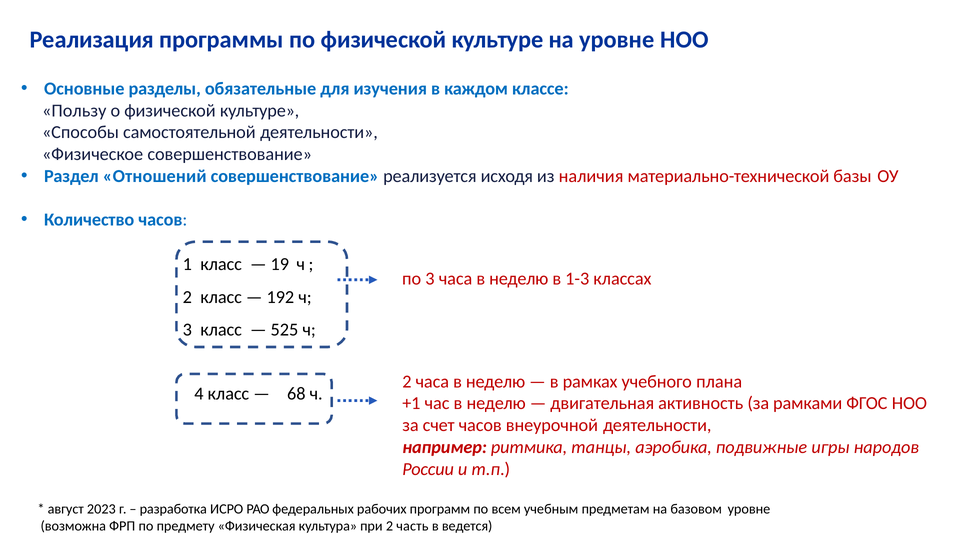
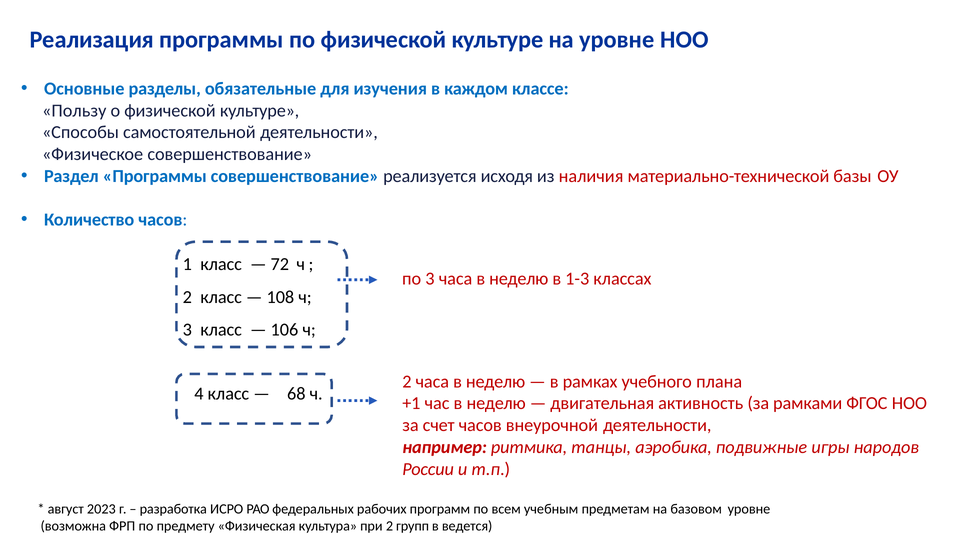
Раздел Отношений: Отношений -> Программы
19: 19 -> 72
192: 192 -> 108
525: 525 -> 106
часть: часть -> групп
